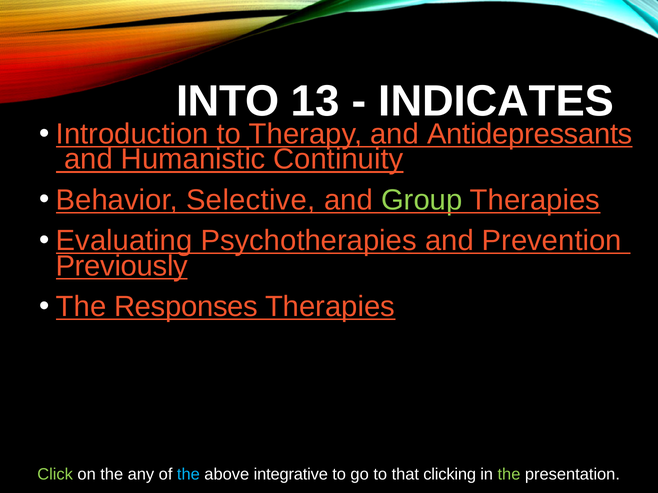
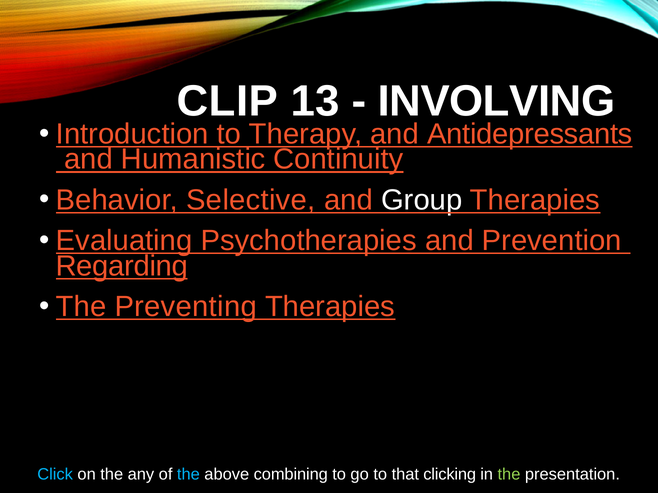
INTO: INTO -> CLIP
INDICATES: INDICATES -> INVOLVING
Group colour: light green -> white
Previously: Previously -> Regarding
Responses: Responses -> Preventing
Click colour: light green -> light blue
integrative: integrative -> combining
